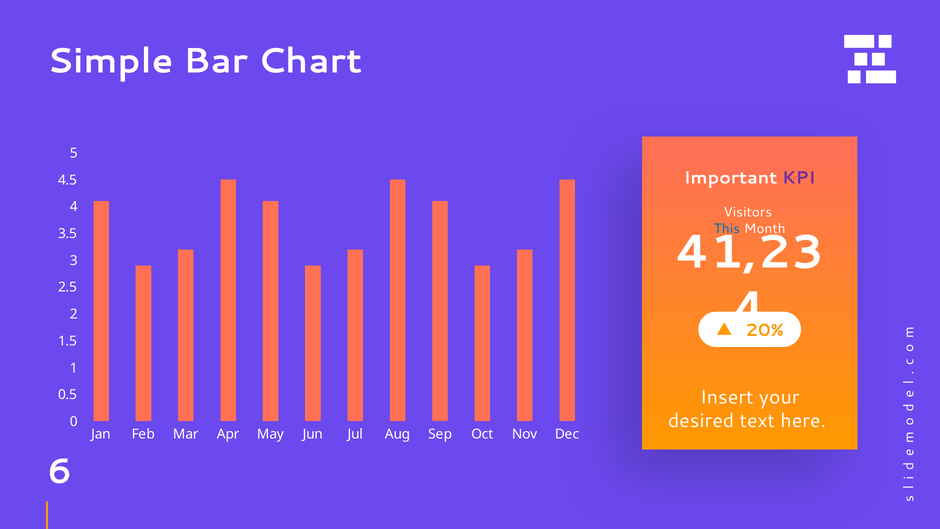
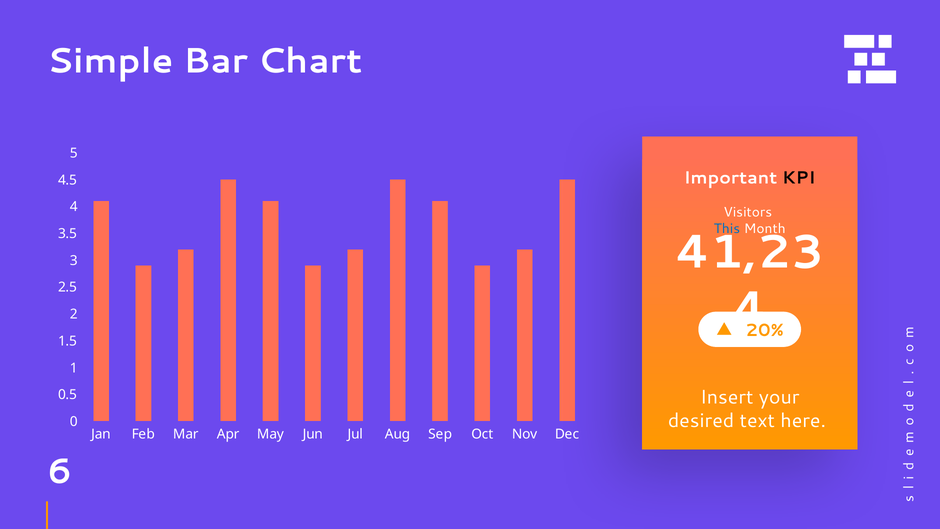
KPI colour: purple -> black
